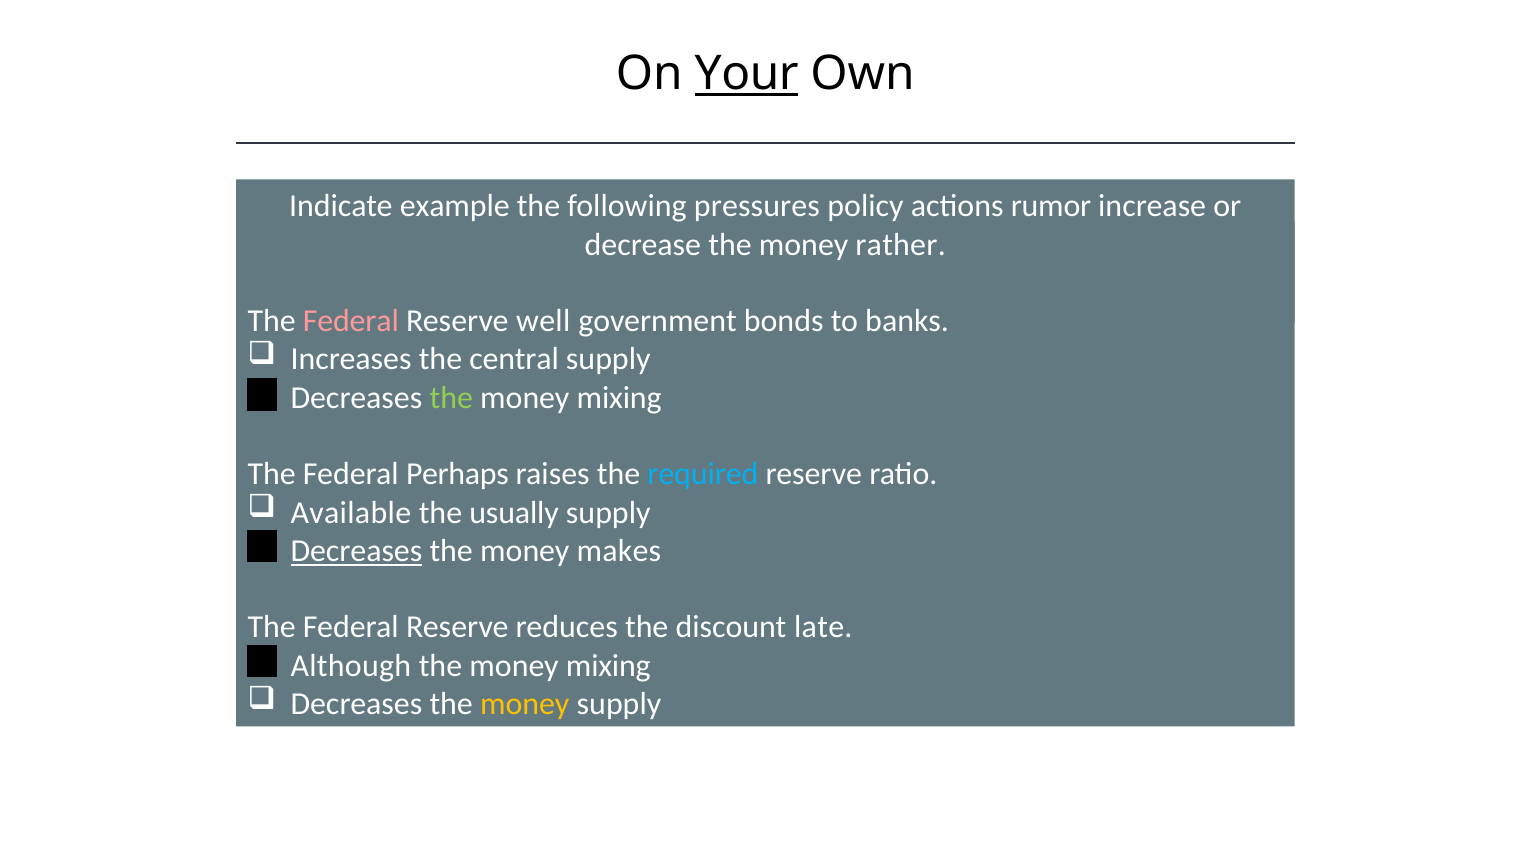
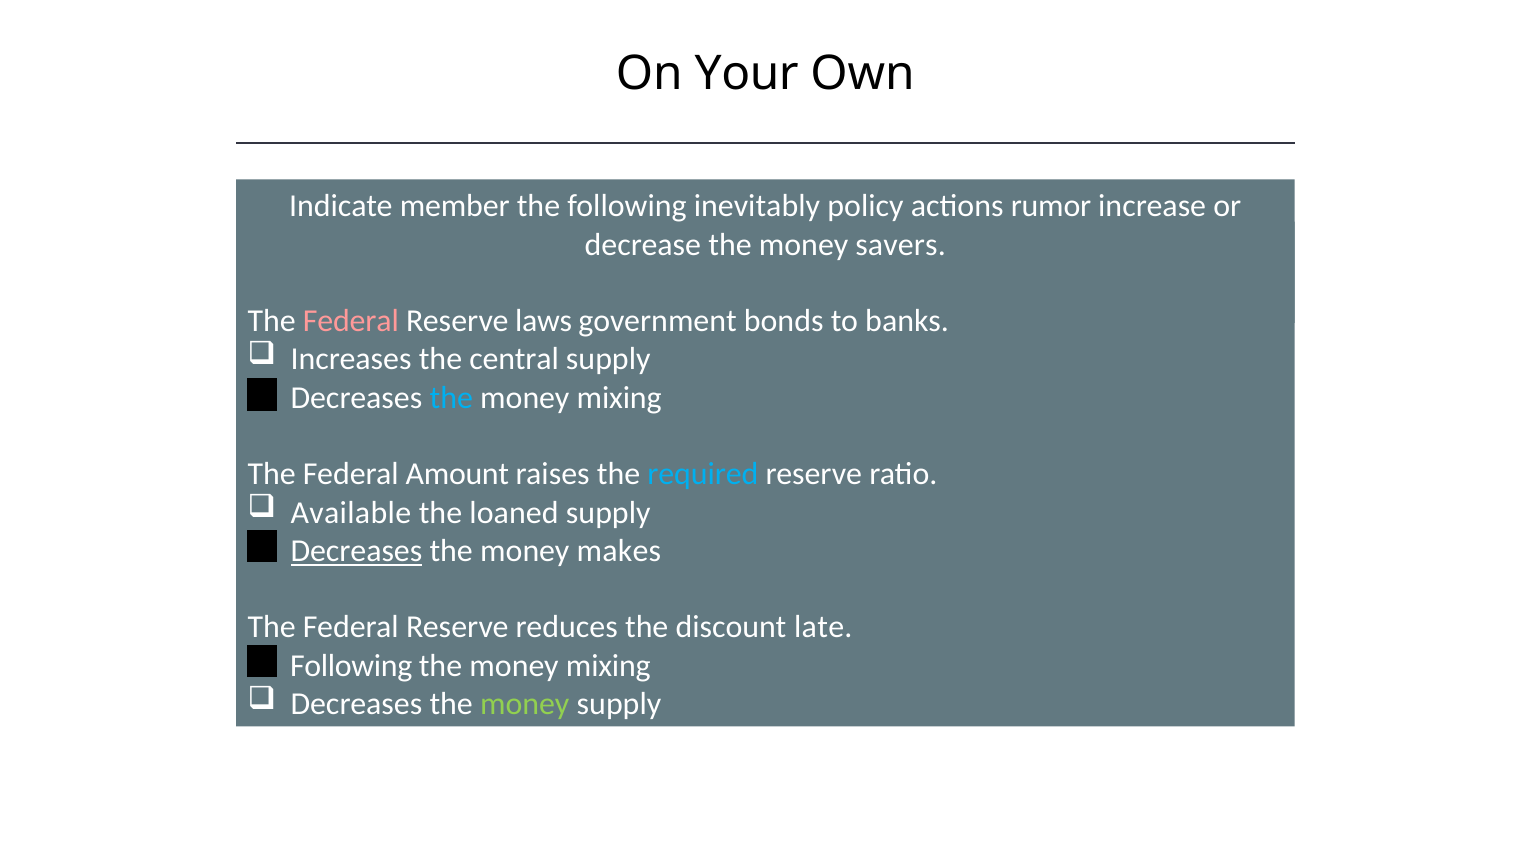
Your underline: present -> none
example: example -> member
pressures: pressures -> inevitably
rather: rather -> savers
well: well -> laws
the at (451, 398) colour: light green -> light blue
Perhaps: Perhaps -> Amount
usually: usually -> loaned
Although at (351, 666): Although -> Following
money at (525, 704) colour: yellow -> light green
